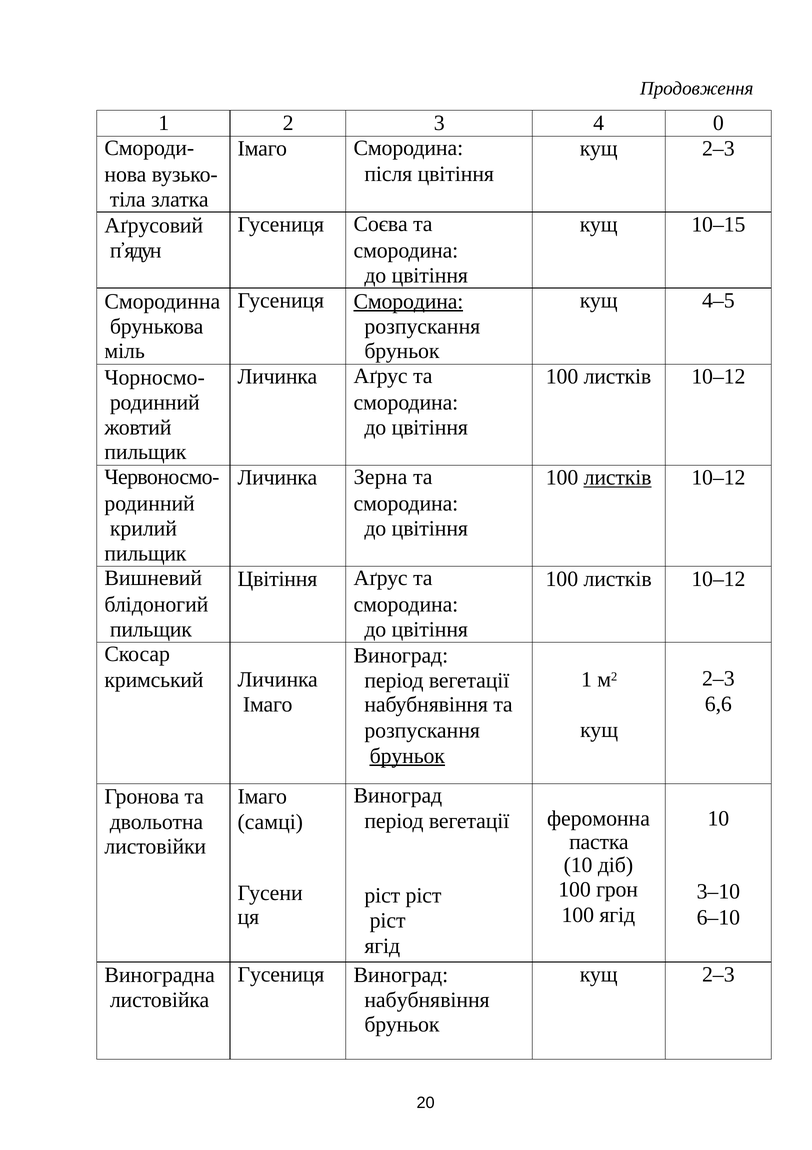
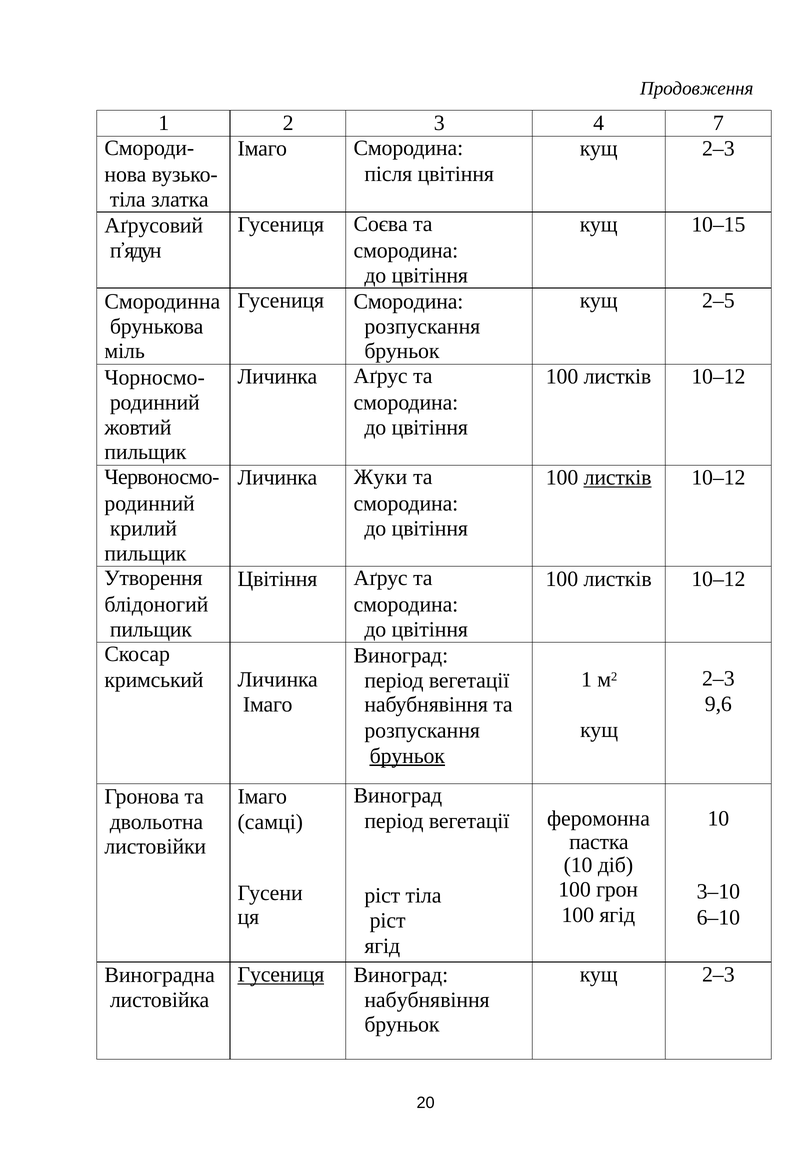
0: 0 -> 7
Смородина at (408, 301) underline: present -> none
4–5: 4–5 -> 2–5
Зерна: Зерна -> Жуки
Вишневий: Вишневий -> Утворення
6,6: 6,6 -> 9,6
ріст at (424, 895): ріст -> тіла
Гусениця at (281, 974) underline: none -> present
